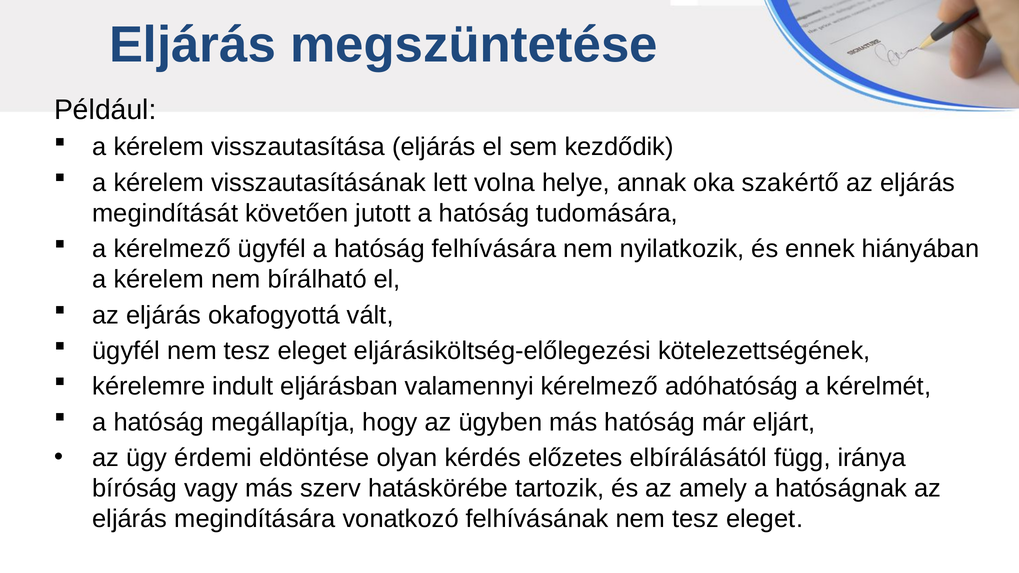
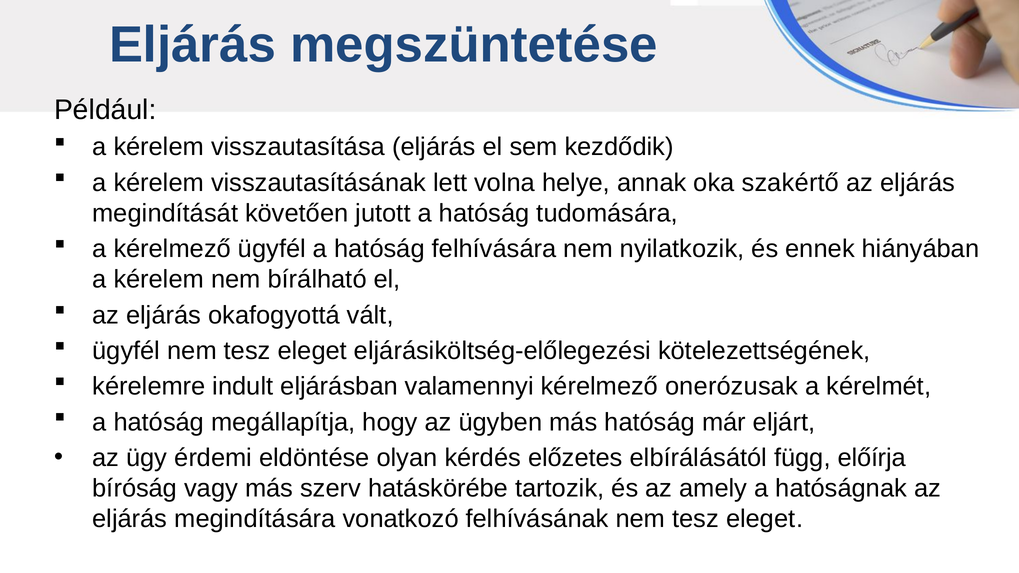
adóhatóság: adóhatóság -> onerózusak
iránya: iránya -> előírja
